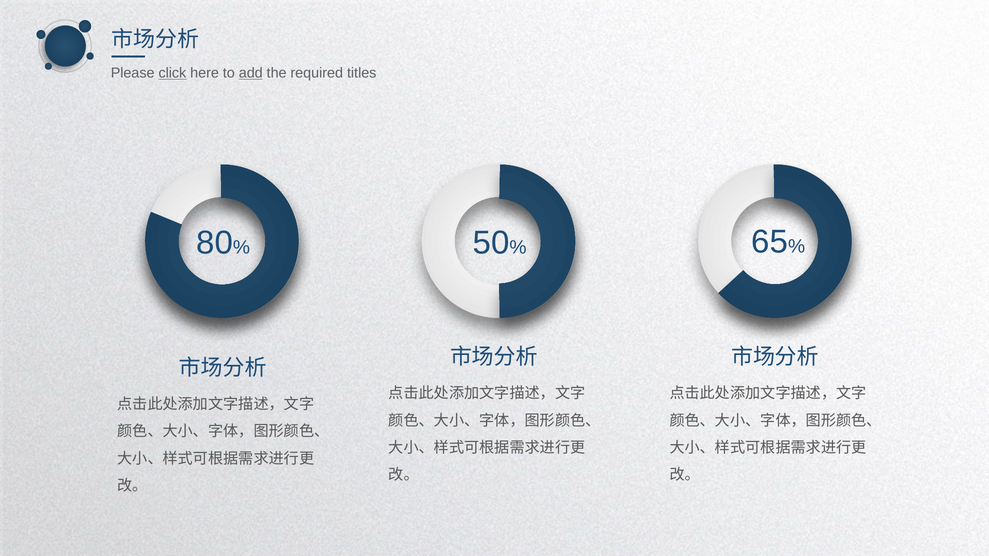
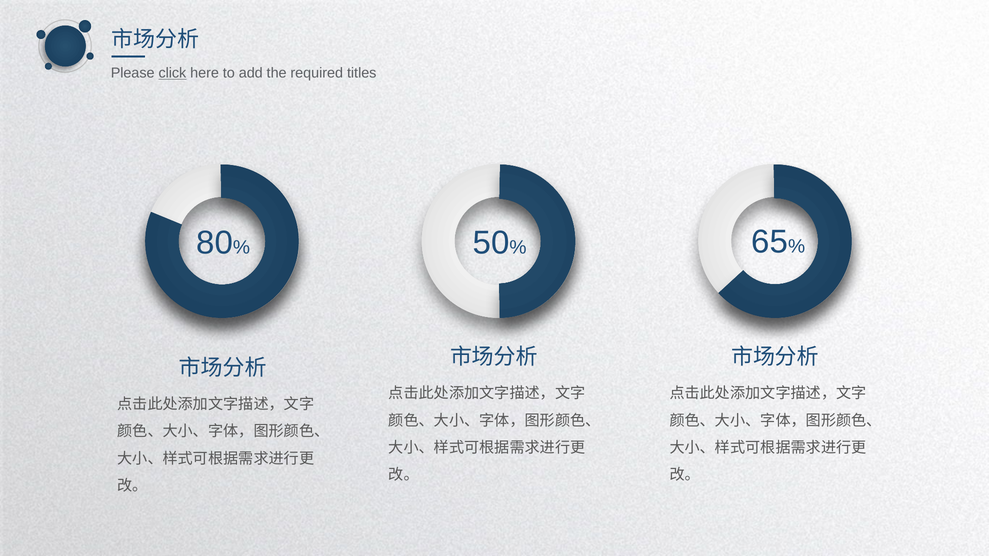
add underline: present -> none
